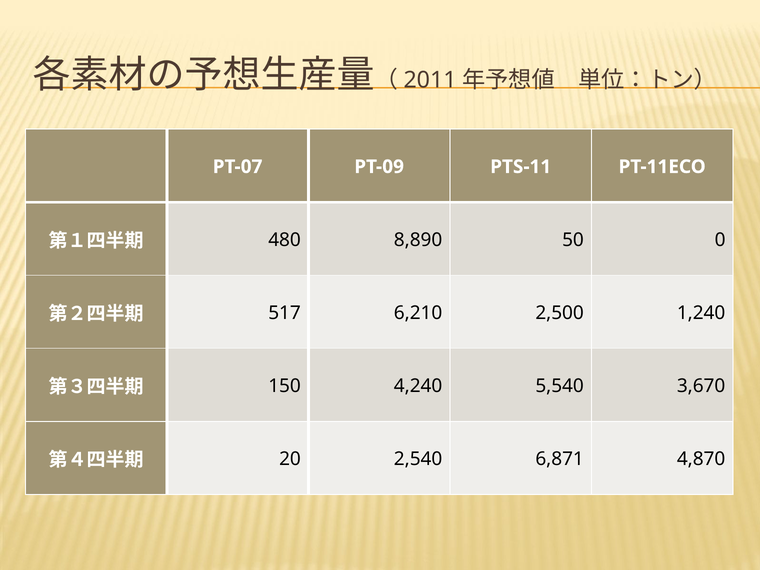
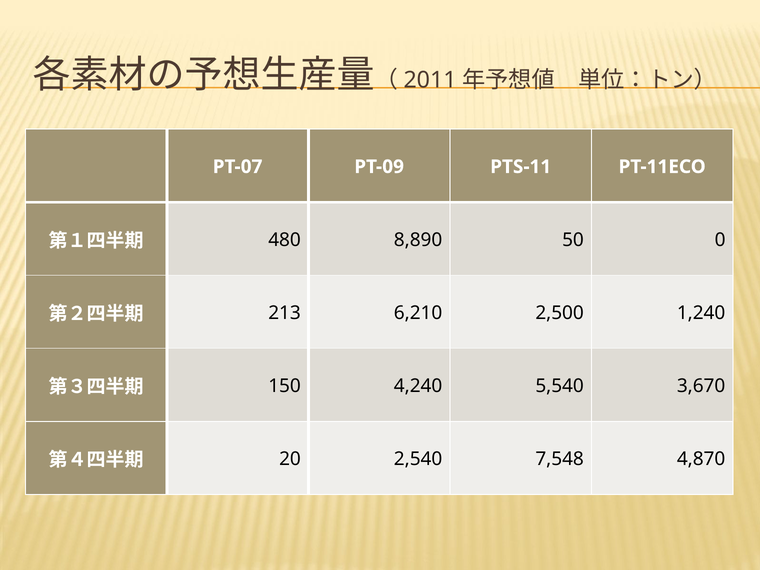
517: 517 -> 213
6,871: 6,871 -> 7,548
